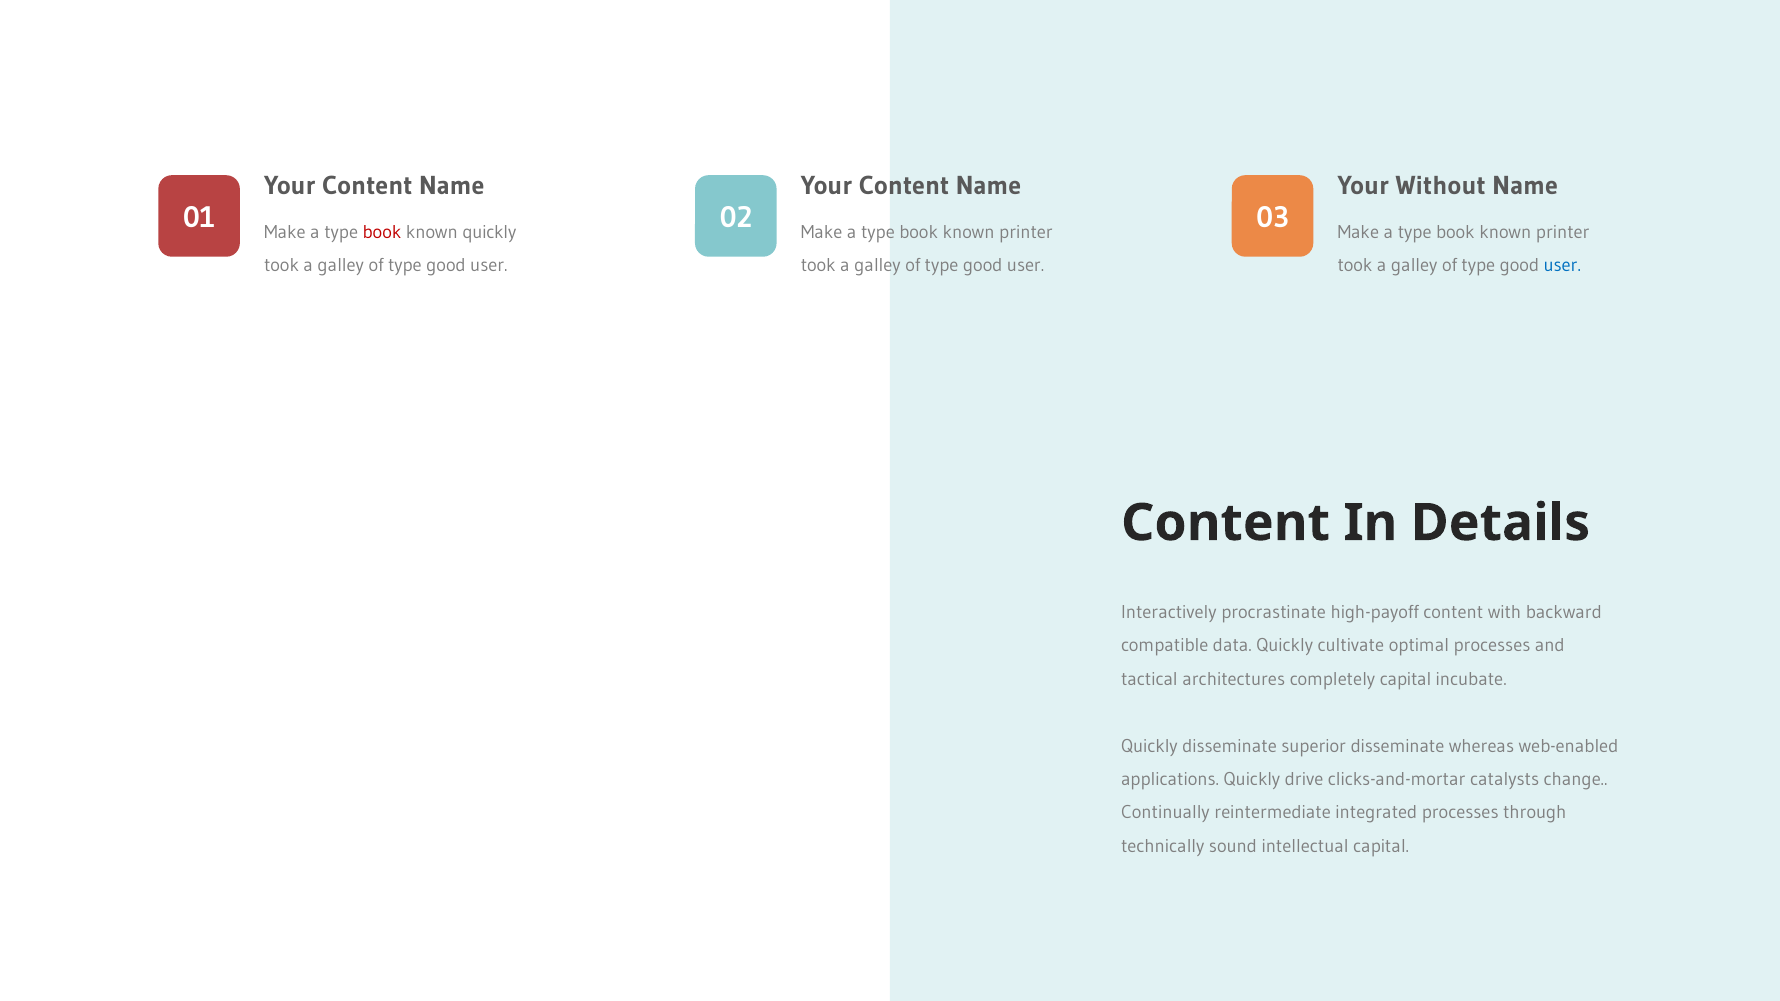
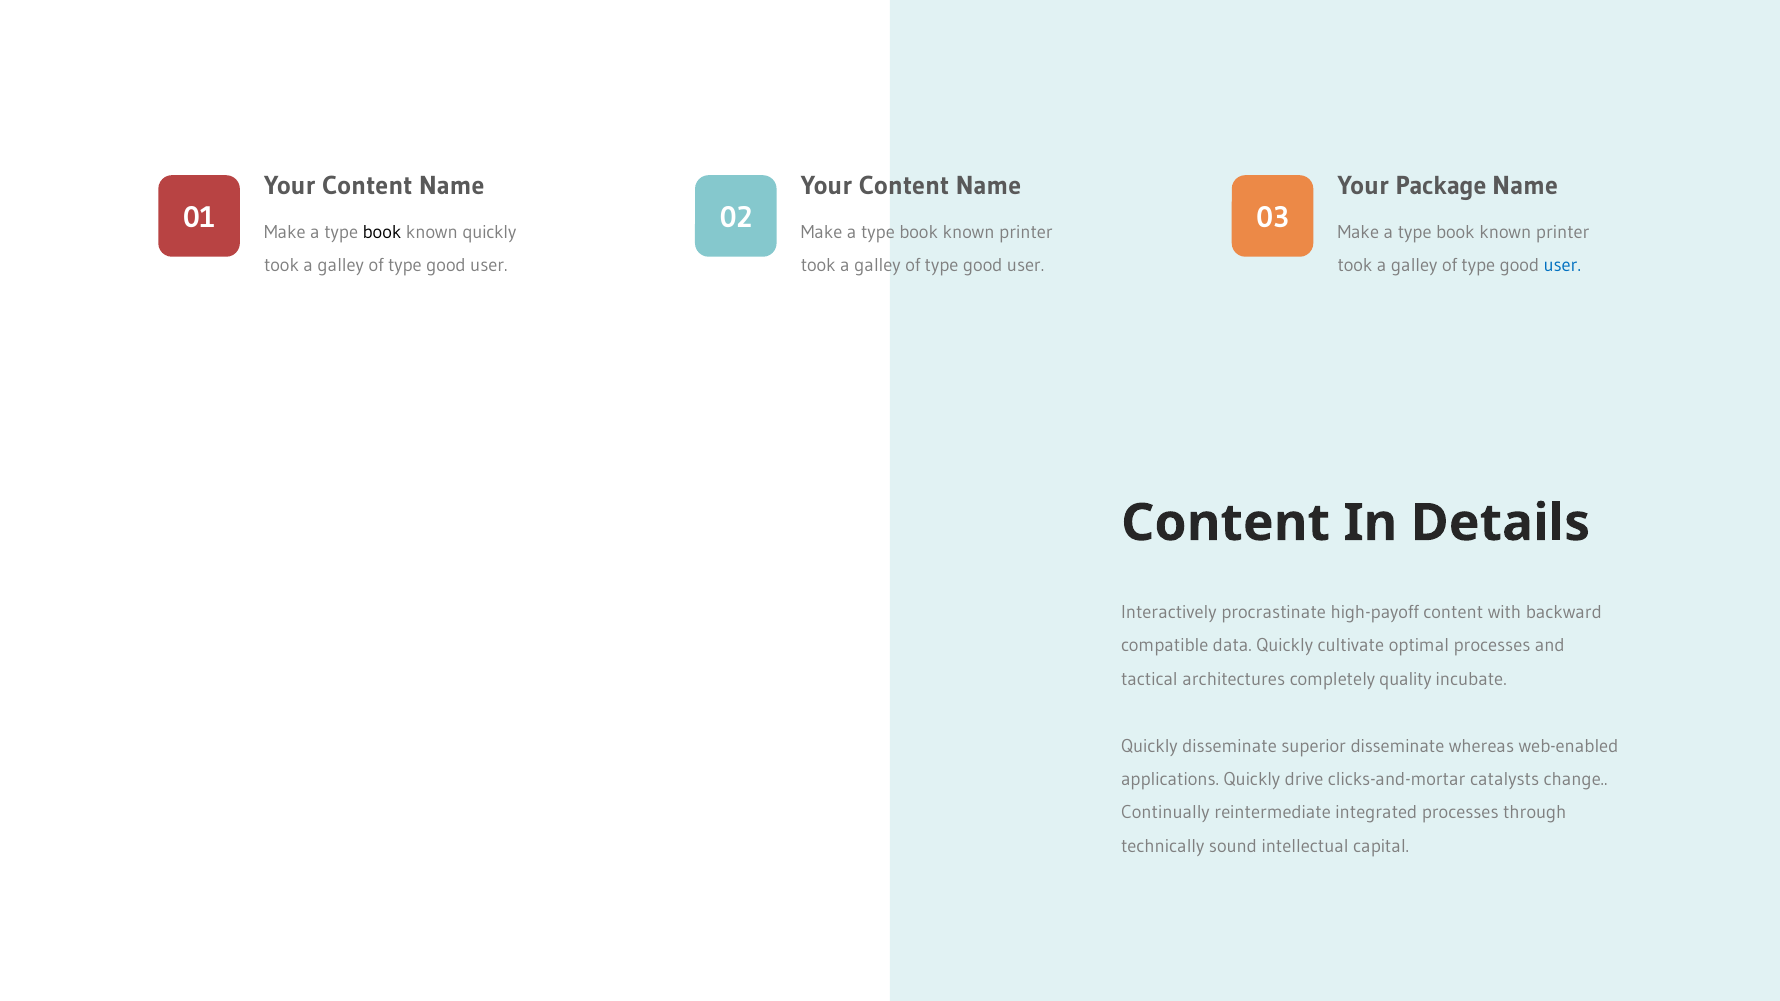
Without: Without -> Package
book at (382, 232) colour: red -> black
completely capital: capital -> quality
